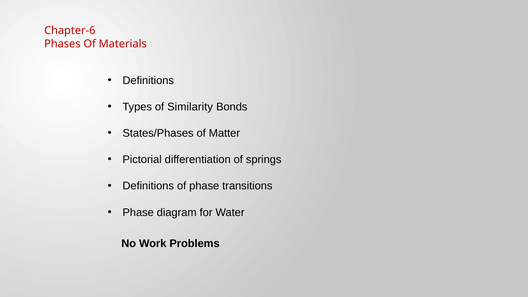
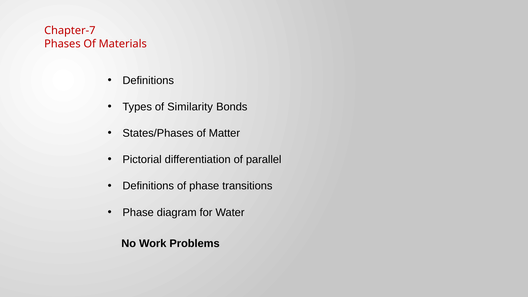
Chapter-6: Chapter-6 -> Chapter-7
springs: springs -> parallel
